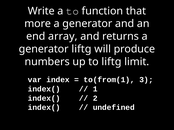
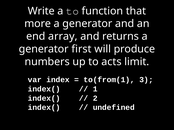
generator liftg: liftg -> first
to liftg: liftg -> acts
